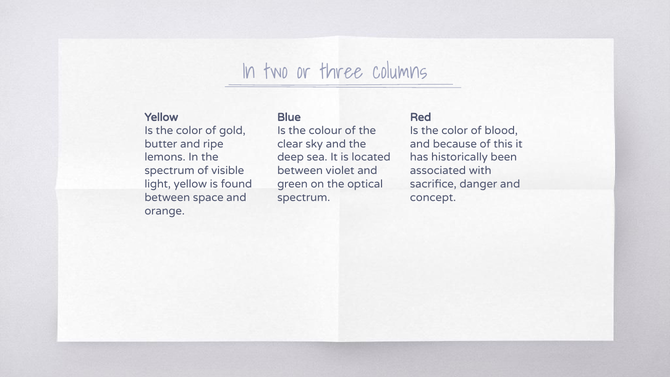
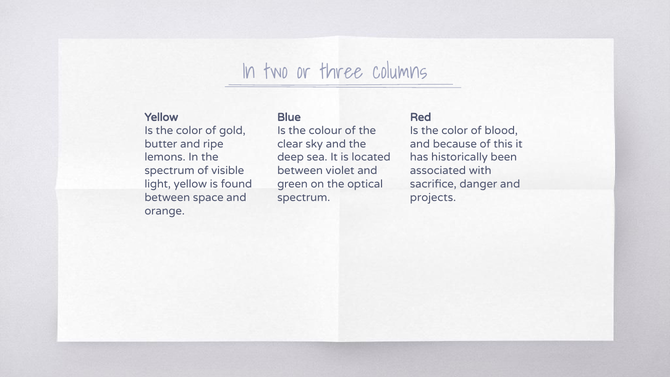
concept: concept -> projects
